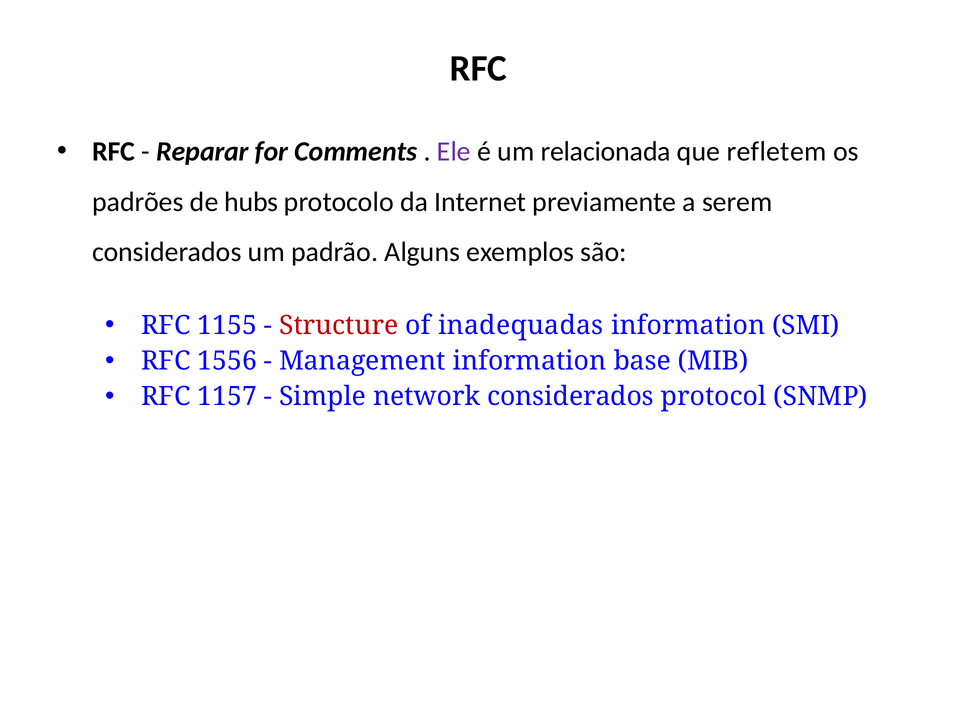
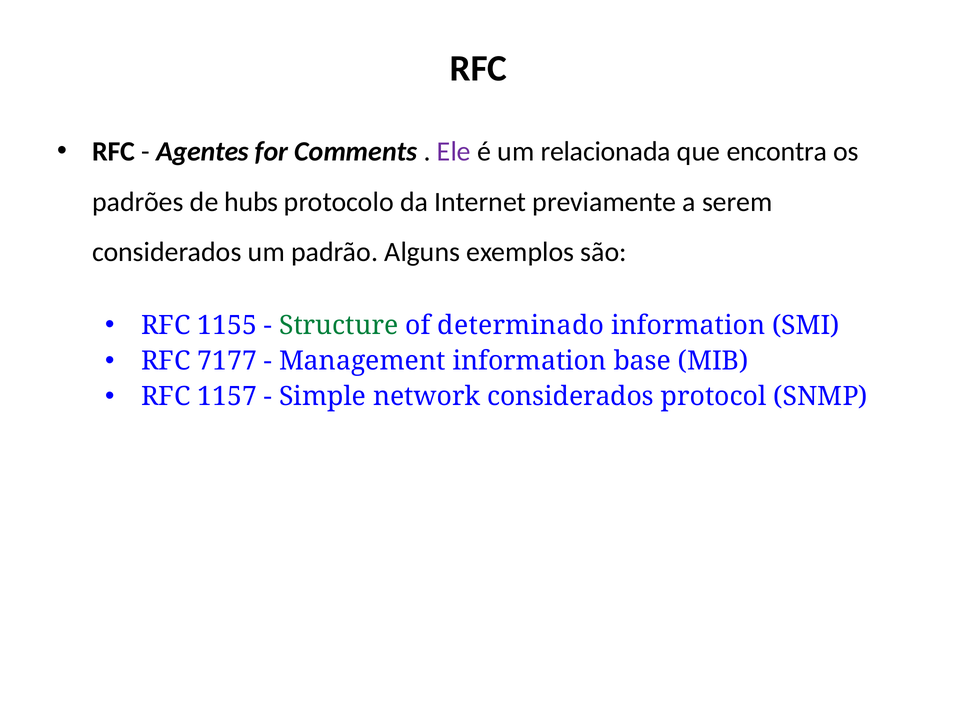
Reparar: Reparar -> Agentes
refletem: refletem -> encontra
Structure colour: red -> green
inadequadas: inadequadas -> determinado
1556: 1556 -> 7177
